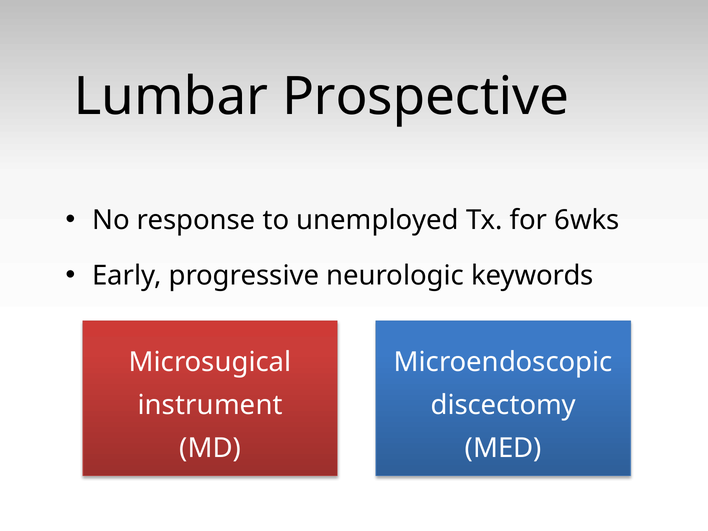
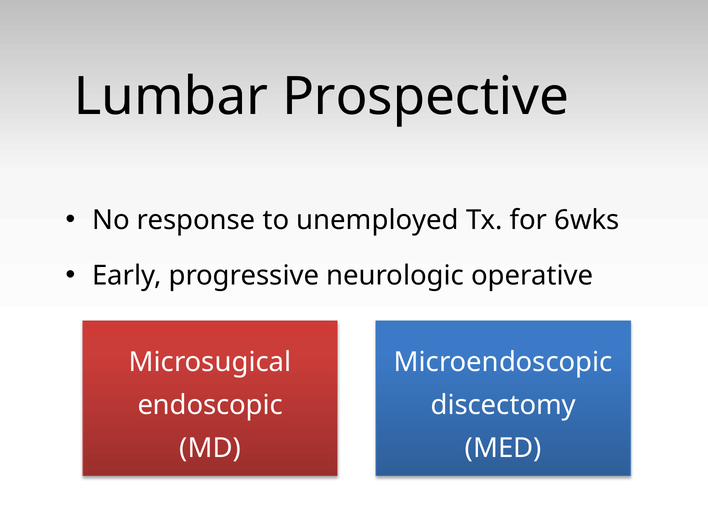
keywords: keywords -> operative
instrument: instrument -> endoscopic
